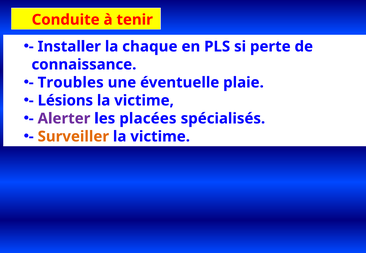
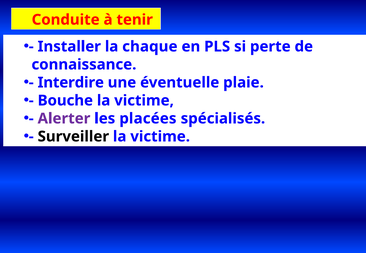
Troubles: Troubles -> Interdire
Lésions: Lésions -> Bouche
Surveiller colour: orange -> black
